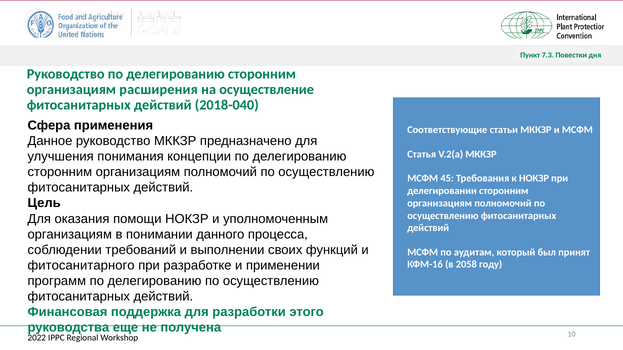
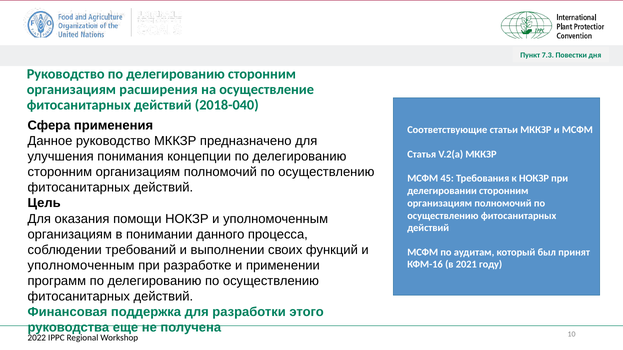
фитосанитарного at (81, 266): фитосанитарного -> уполномоченным
2058: 2058 -> 2021
